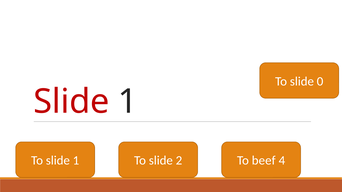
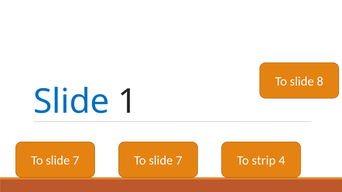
0: 0 -> 8
Slide at (71, 102) colour: red -> blue
1 at (76, 161): 1 -> 7
2 at (179, 161): 2 -> 7
beef: beef -> strip
